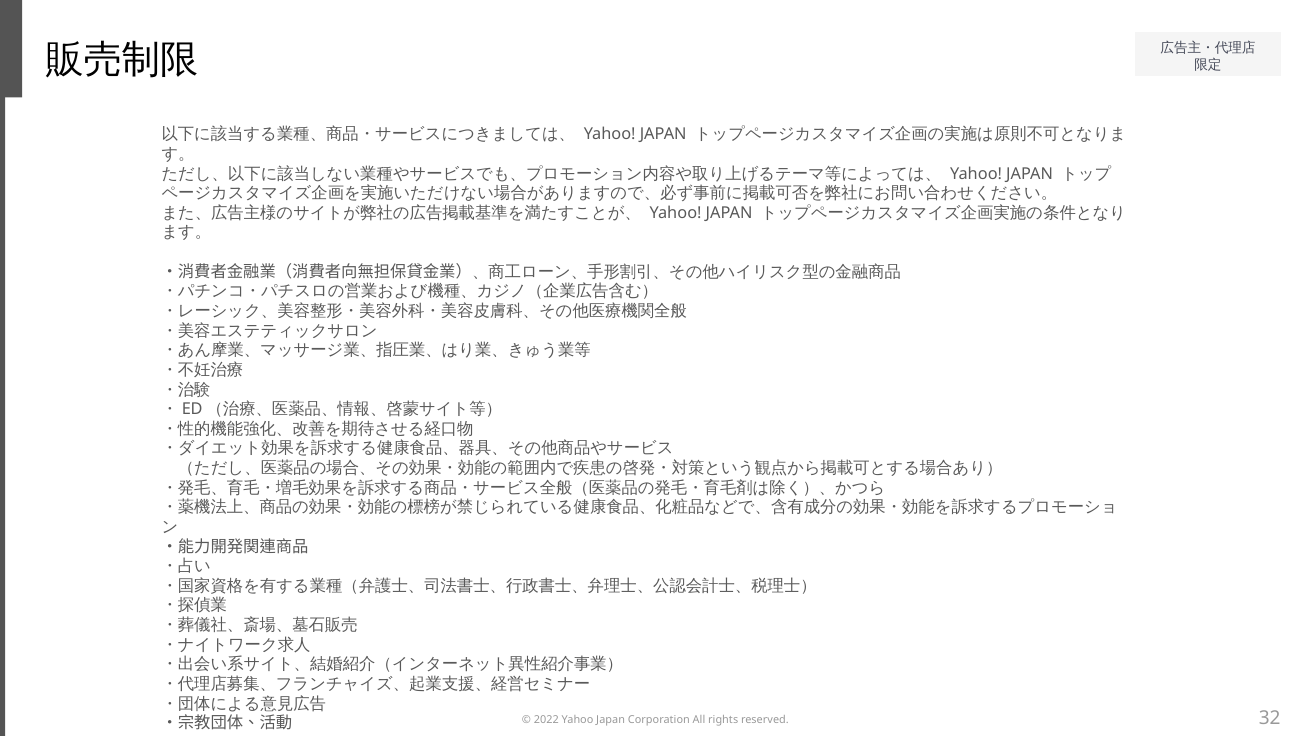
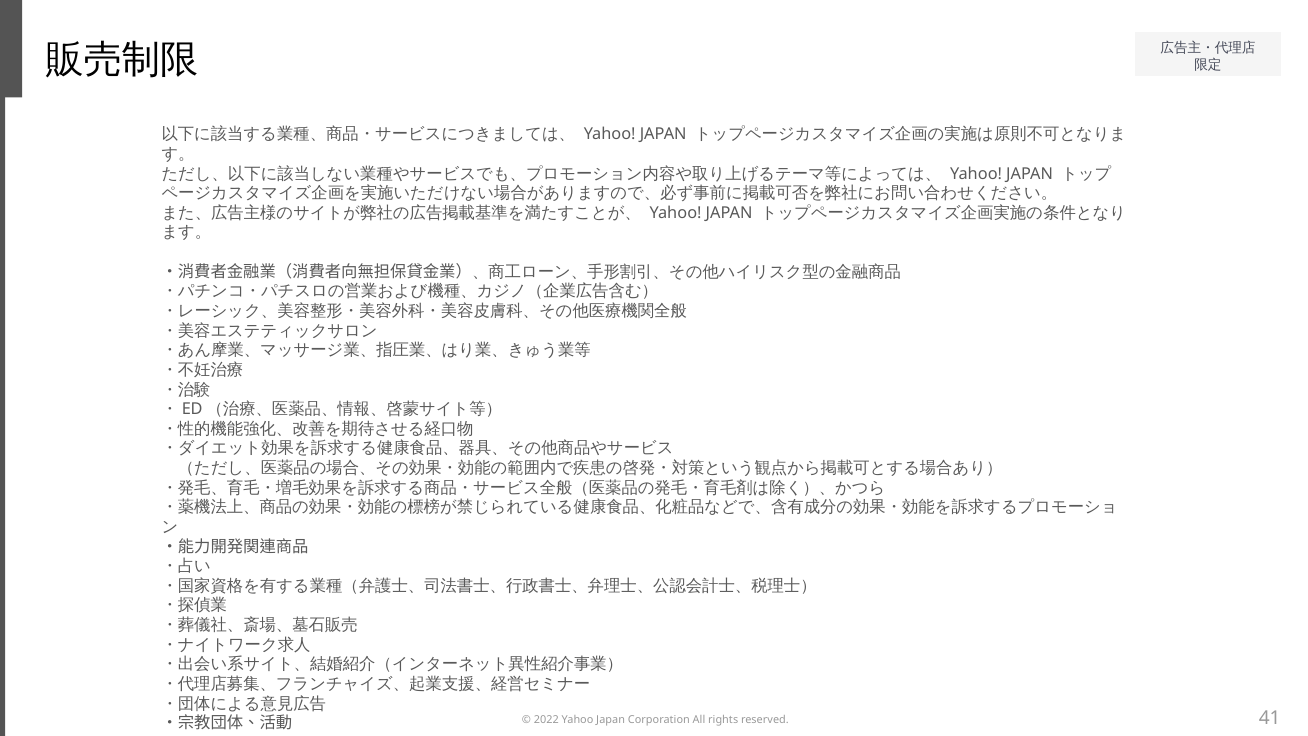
32: 32 -> 41
